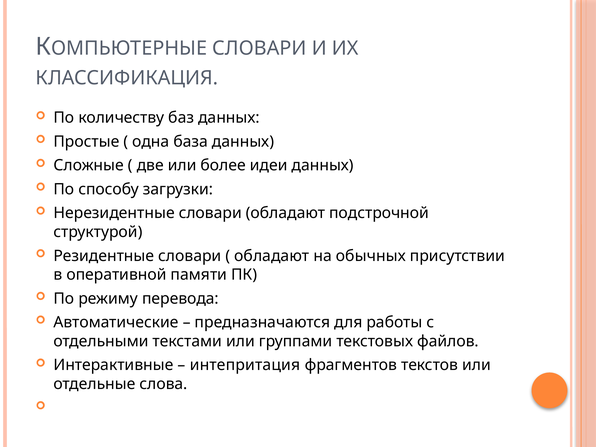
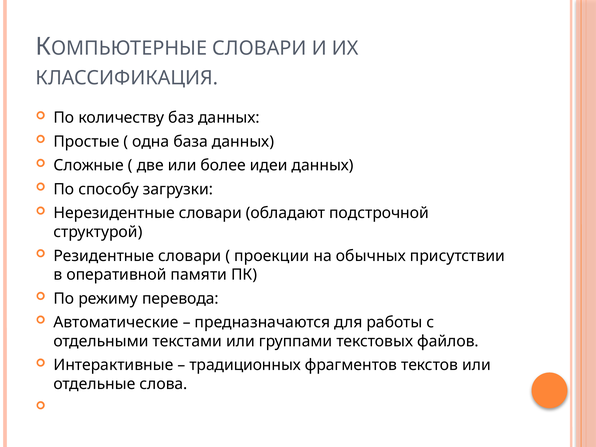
обладают at (272, 256): обладают -> проекции
интепритация: интепритация -> традиционных
